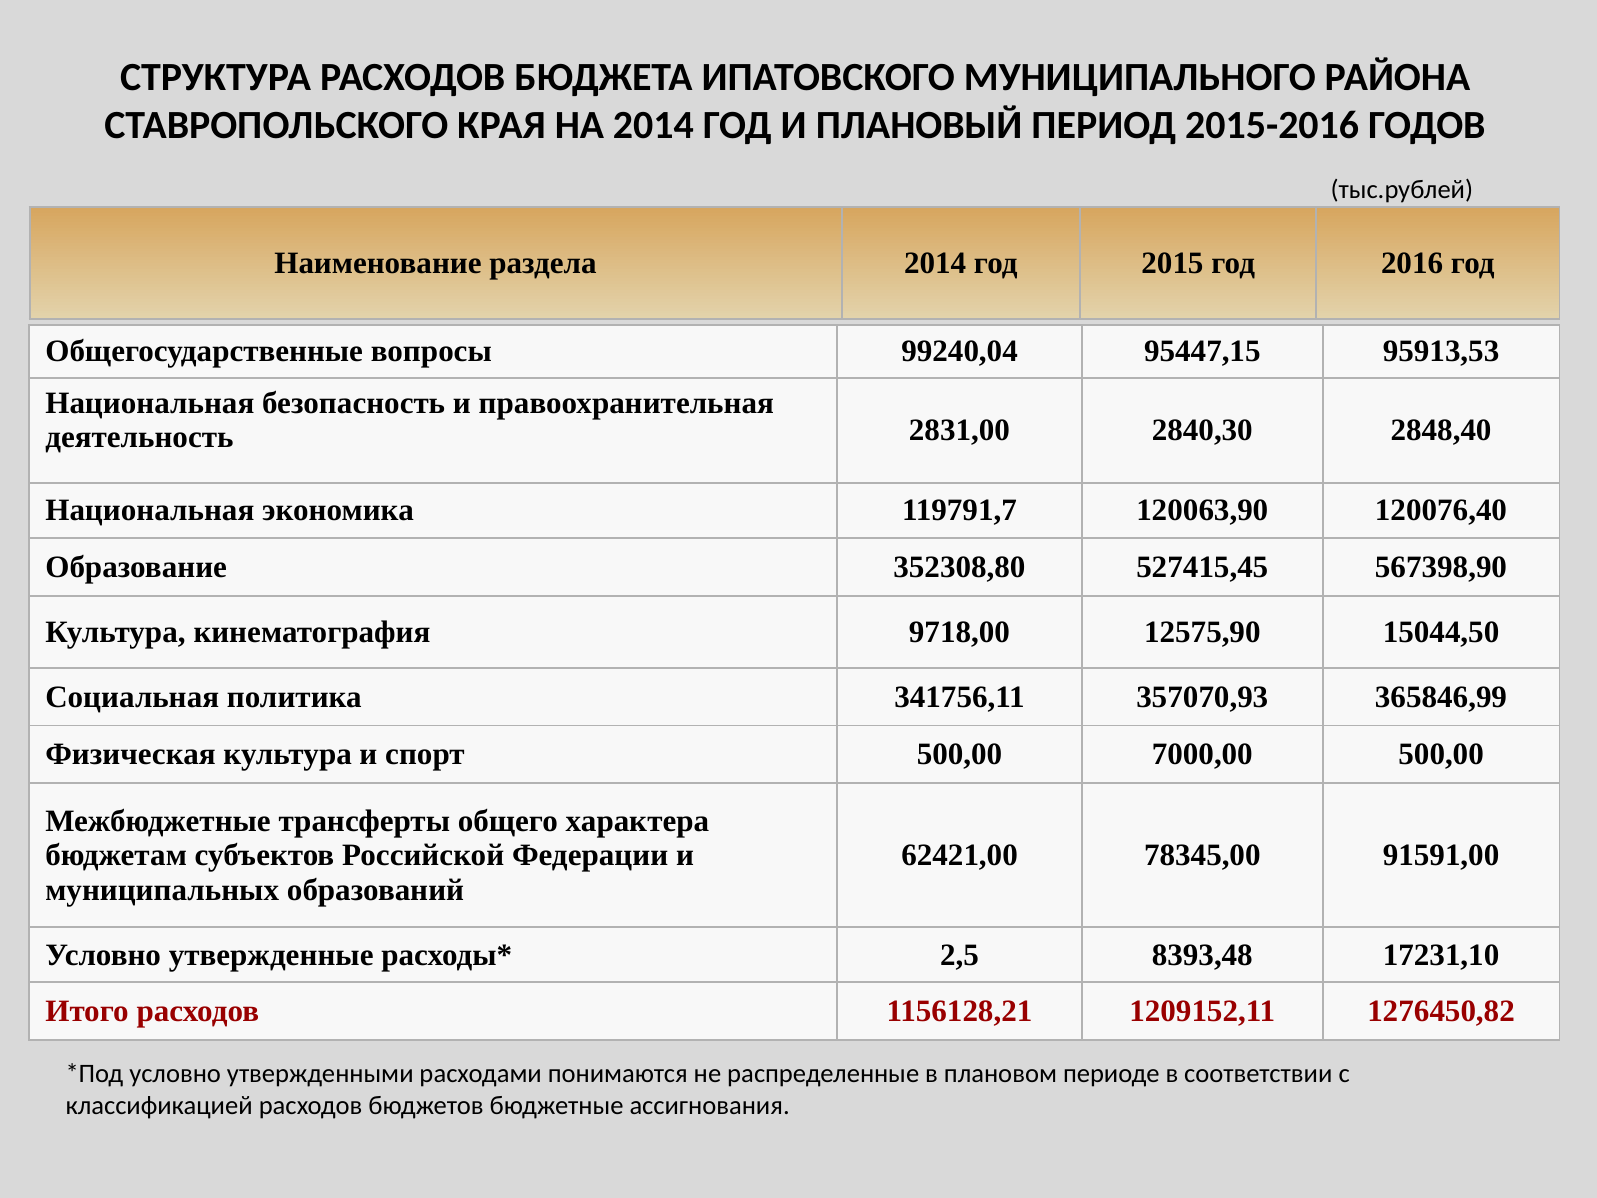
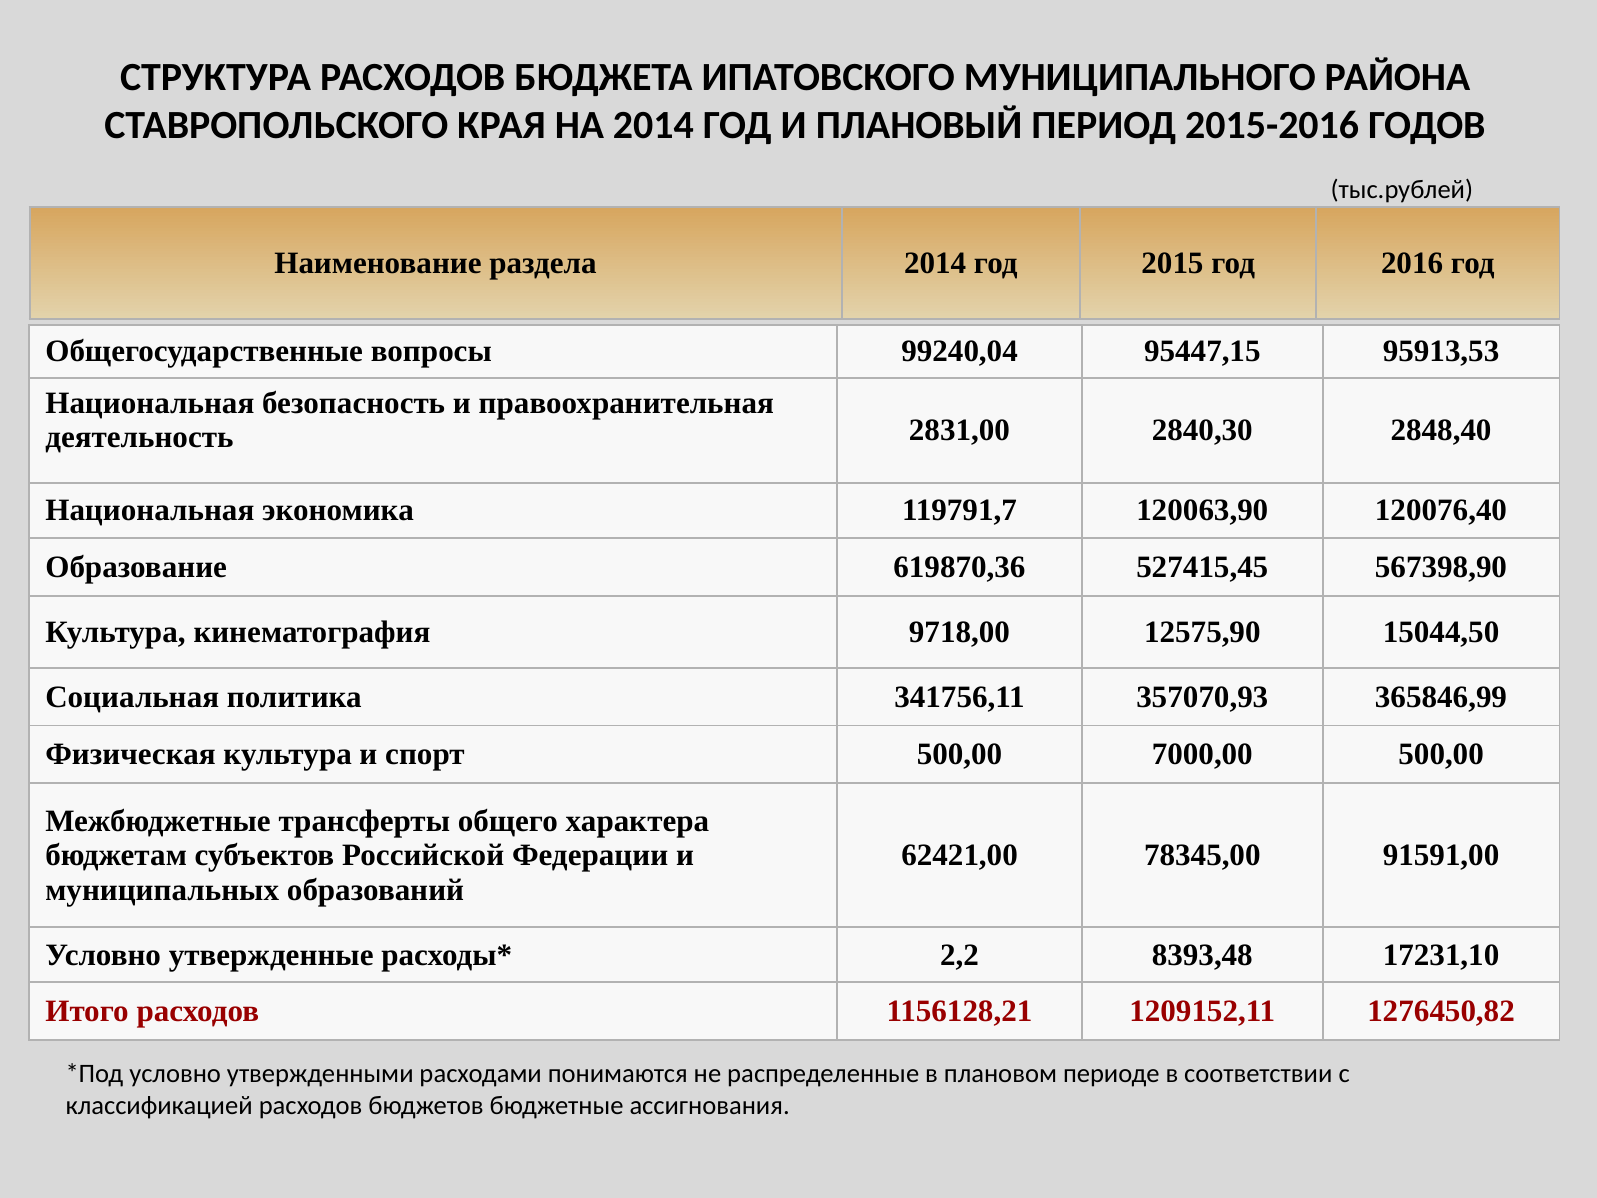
352308,80: 352308,80 -> 619870,36
2,5: 2,5 -> 2,2
